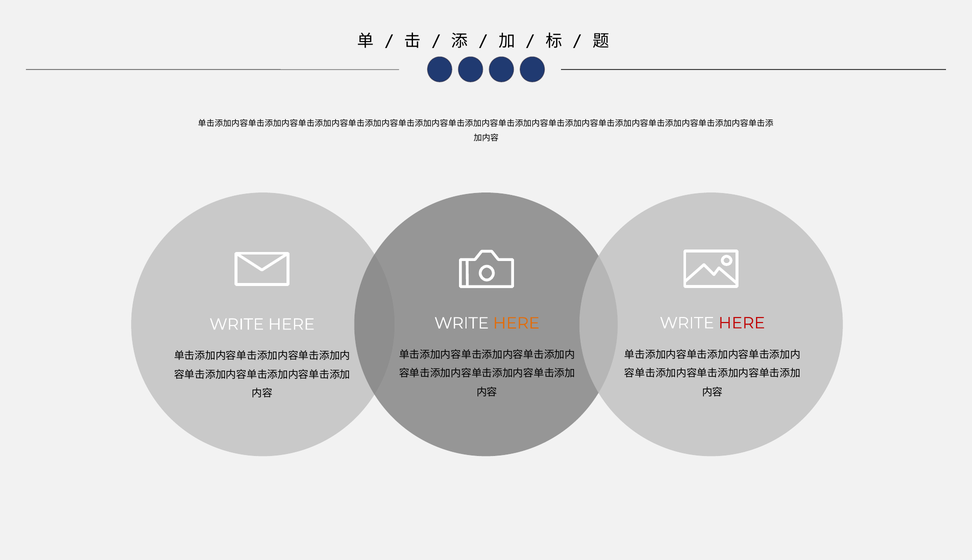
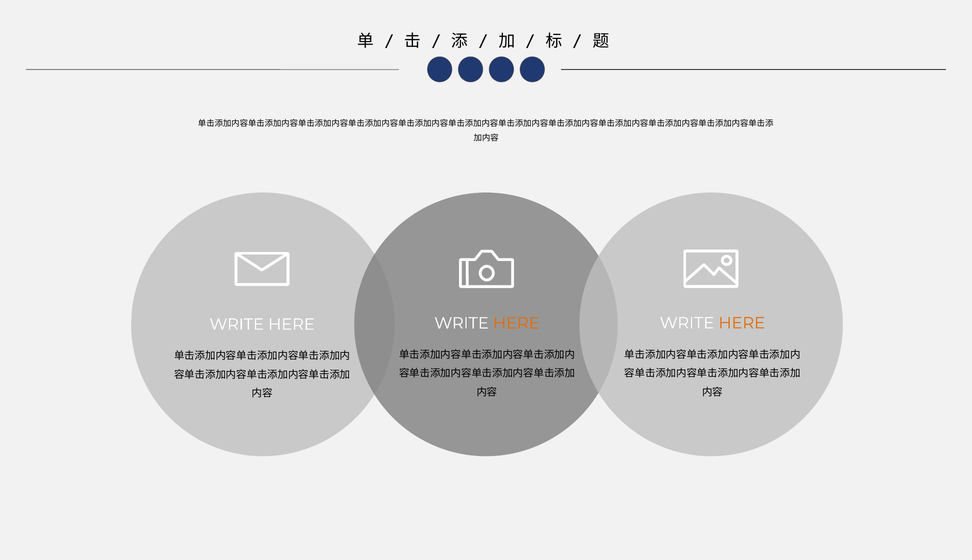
HERE at (742, 323) colour: red -> orange
